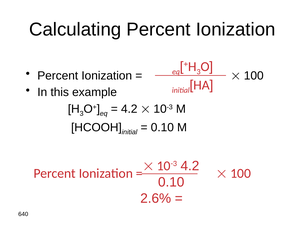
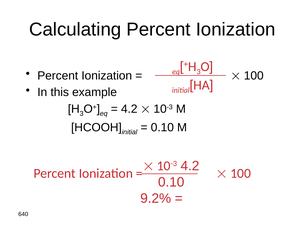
2.6%: 2.6% -> 9.2%
